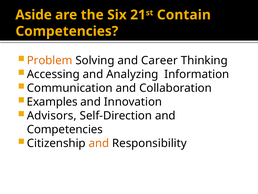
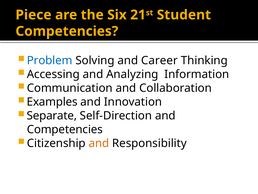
Aside: Aside -> Piece
Contain: Contain -> Student
Problem colour: orange -> blue
Advisors: Advisors -> Separate
